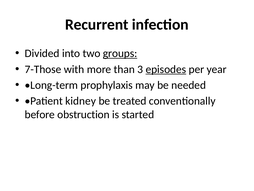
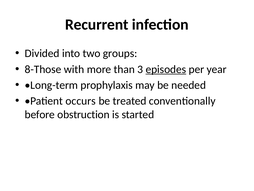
groups underline: present -> none
7-Those: 7-Those -> 8-Those
kidney: kidney -> occurs
